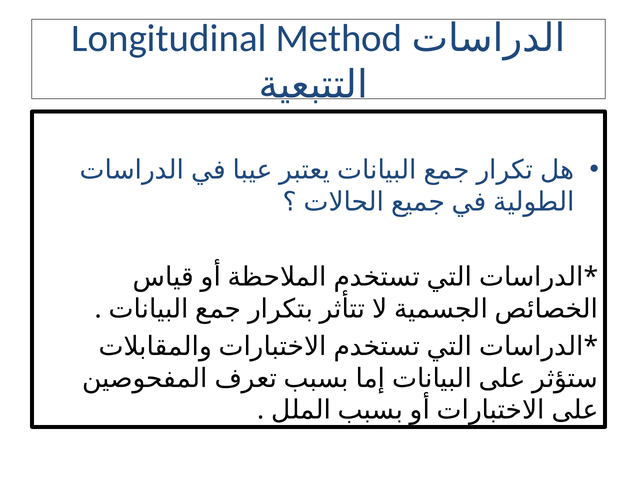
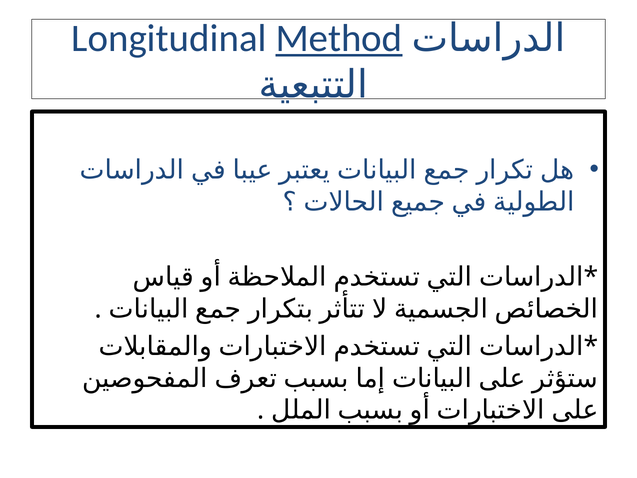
Method underline: none -> present
